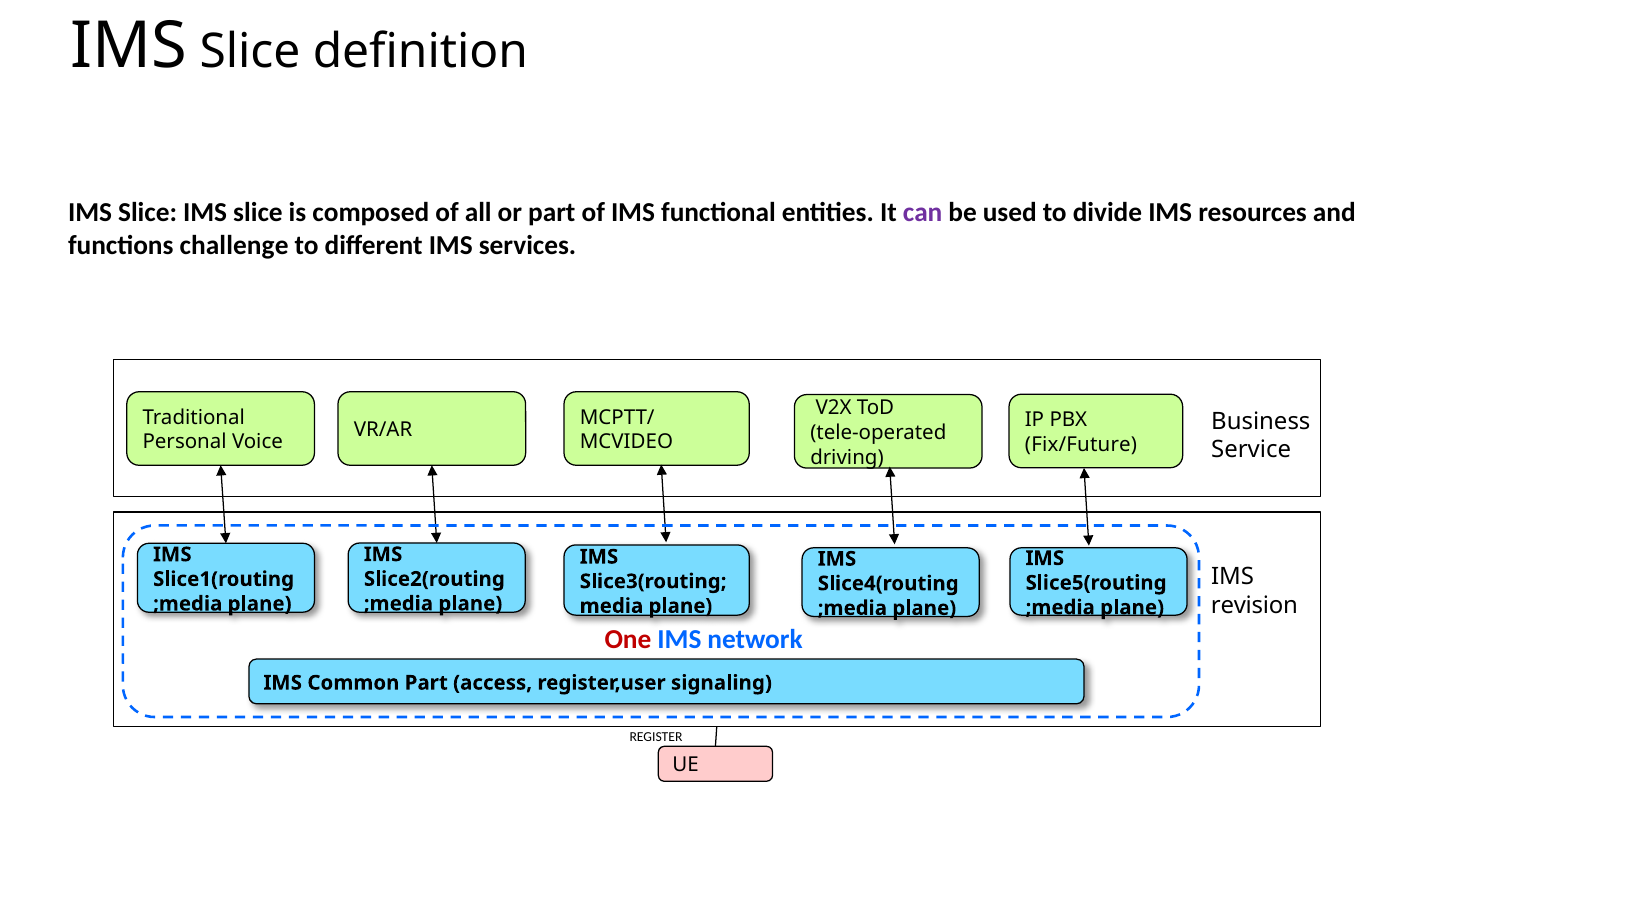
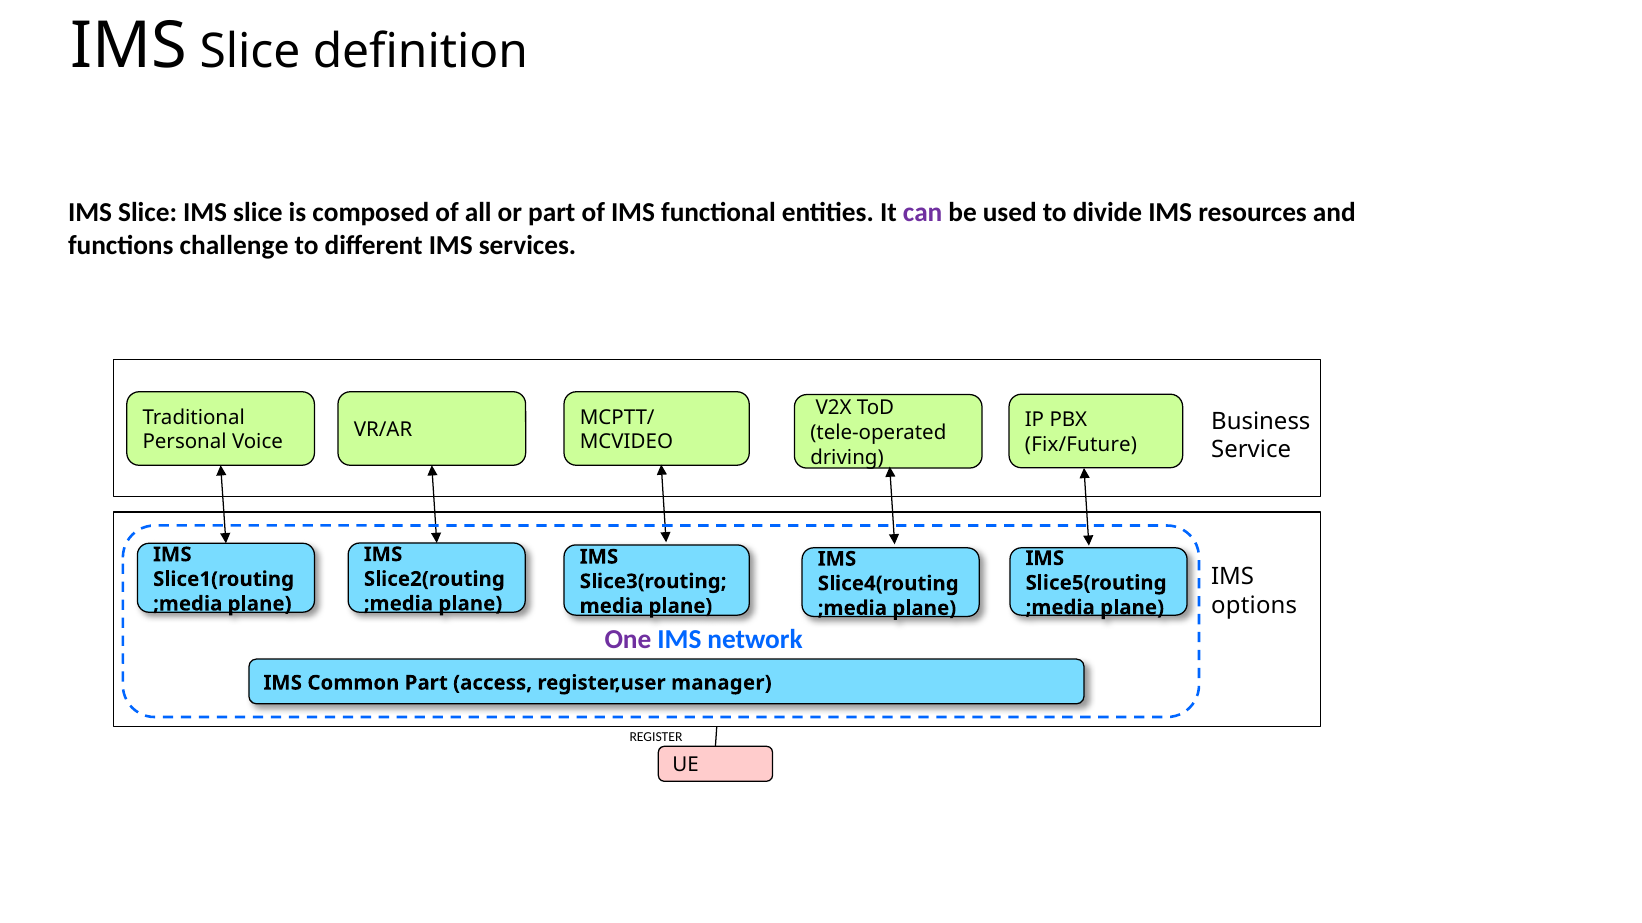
revision: revision -> options
One colour: red -> purple
signaling: signaling -> manager
